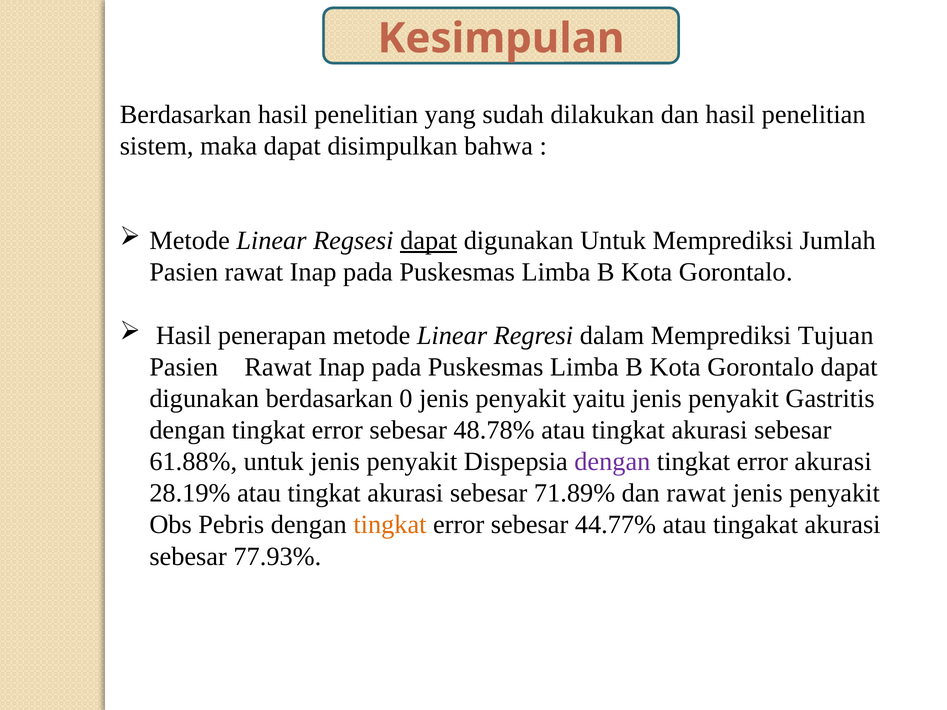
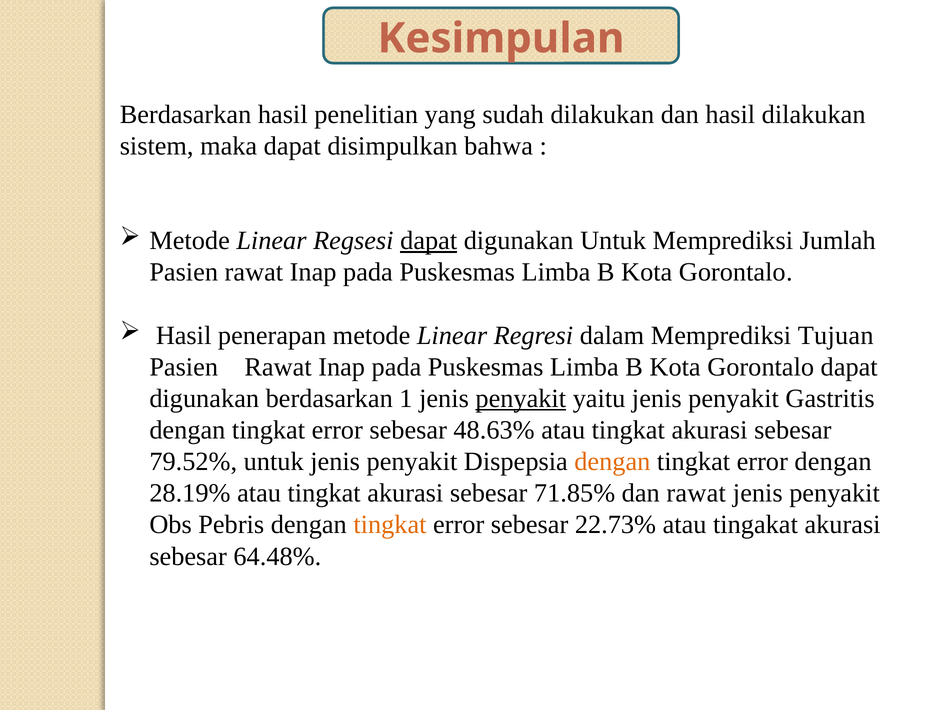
dan hasil penelitian: penelitian -> dilakukan
0: 0 -> 1
penyakit at (521, 399) underline: none -> present
48.78%: 48.78% -> 48.63%
61.88%: 61.88% -> 79.52%
dengan at (612, 462) colour: purple -> orange
error akurasi: akurasi -> dengan
71.89%: 71.89% -> 71.85%
44.77%: 44.77% -> 22.73%
77.93%: 77.93% -> 64.48%
